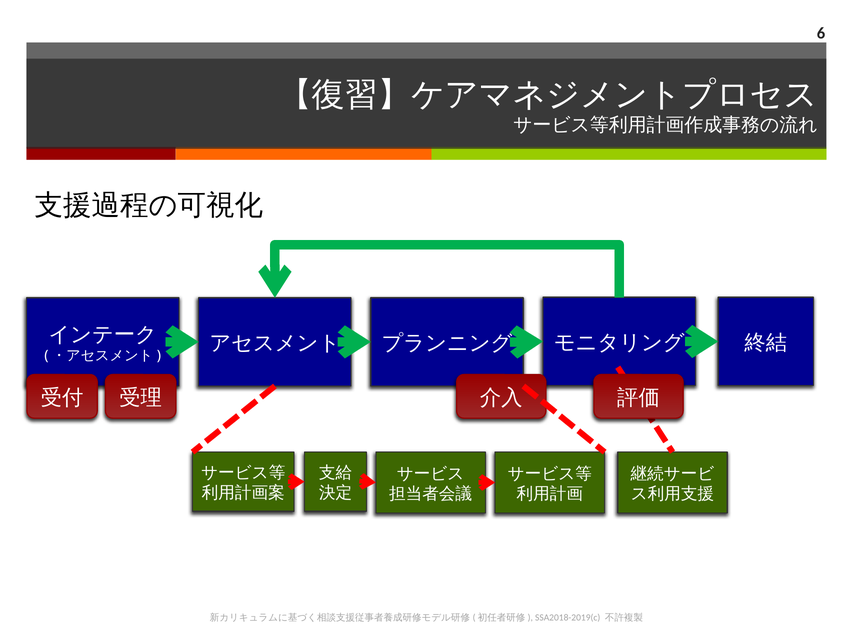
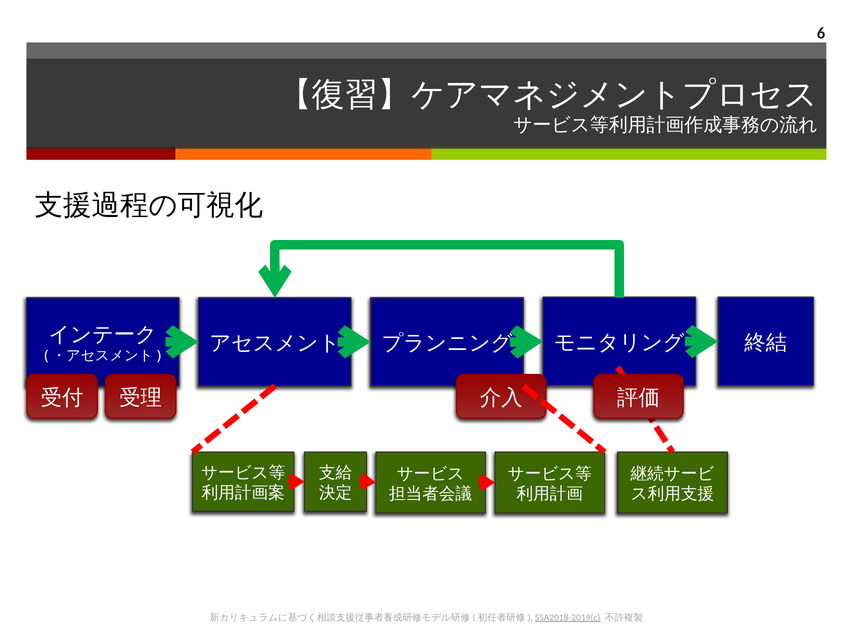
SSA2018-2019(c underline: none -> present
